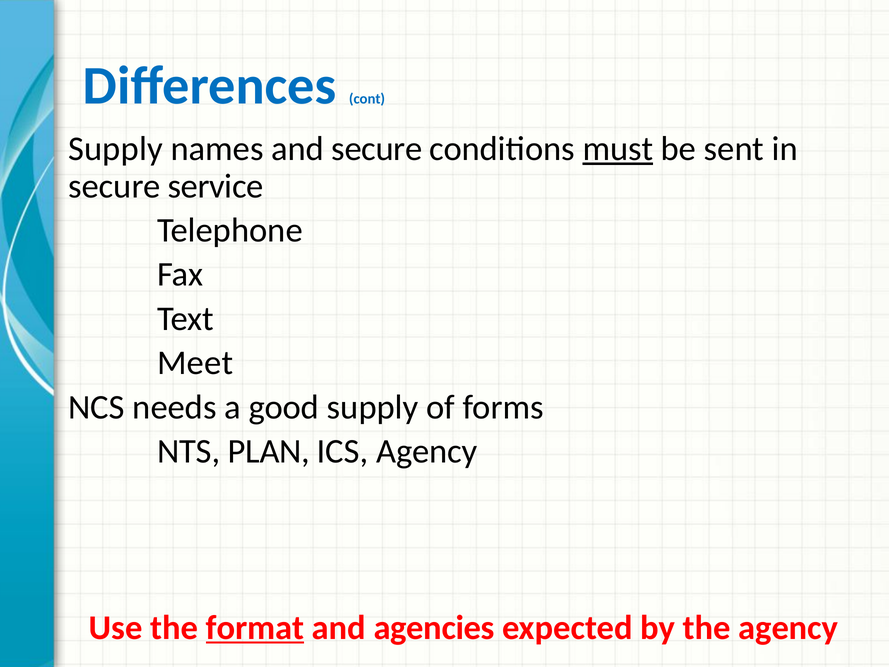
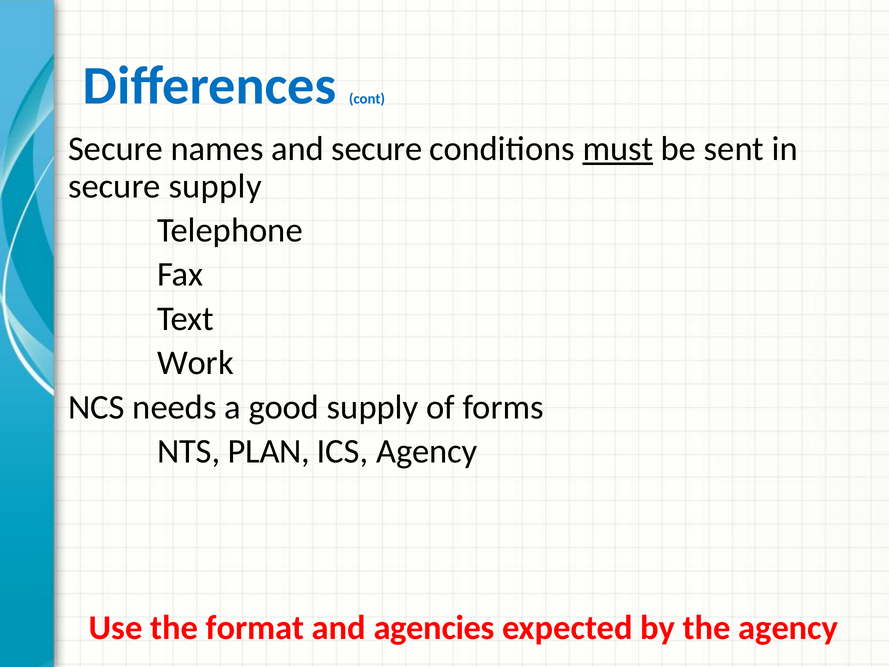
Supply at (115, 149): Supply -> Secure
secure service: service -> supply
Meet: Meet -> Work
format underline: present -> none
